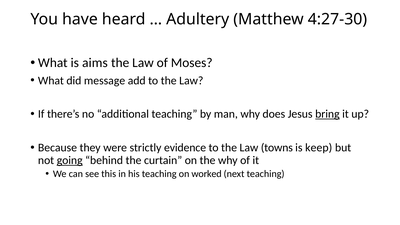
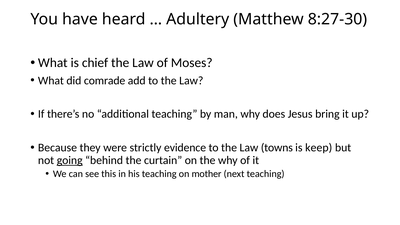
4:27-30: 4:27-30 -> 8:27-30
aims: aims -> chief
message: message -> comrade
bring underline: present -> none
worked: worked -> mother
